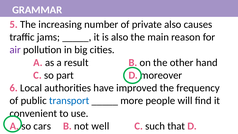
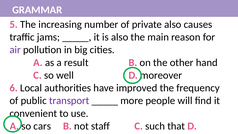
part: part -> well
transport colour: blue -> purple
well: well -> staff
